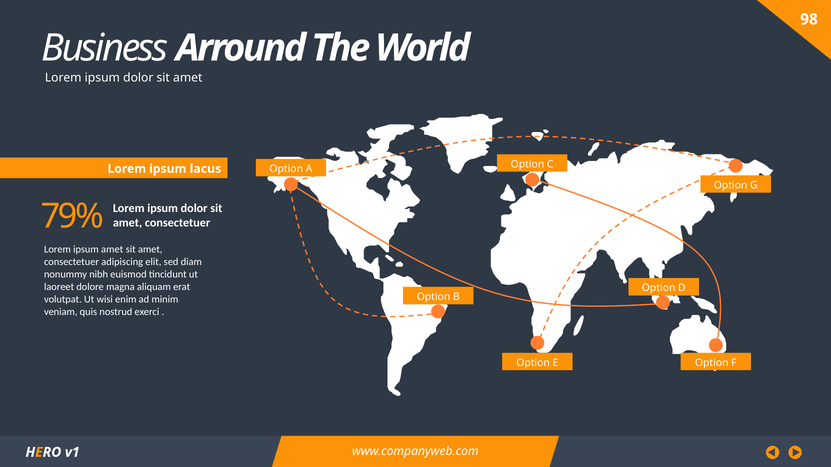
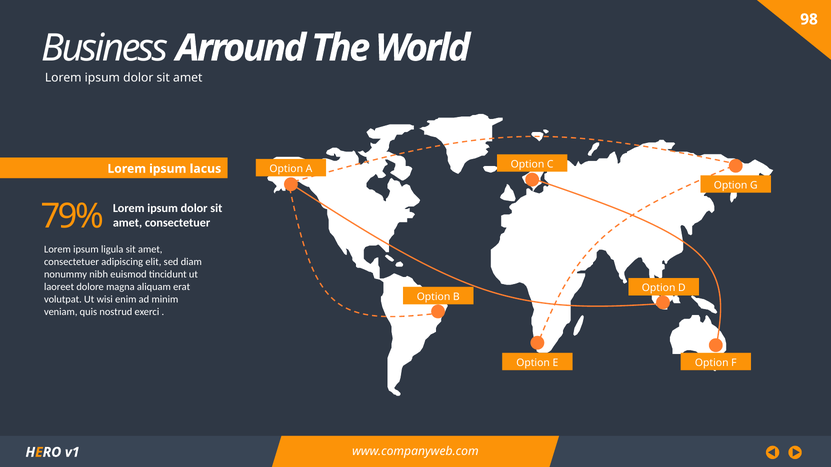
ipsum amet: amet -> ligula
